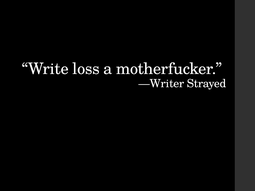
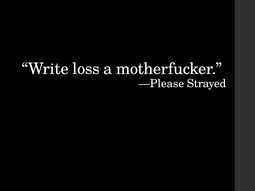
—Writer: —Writer -> —Please
